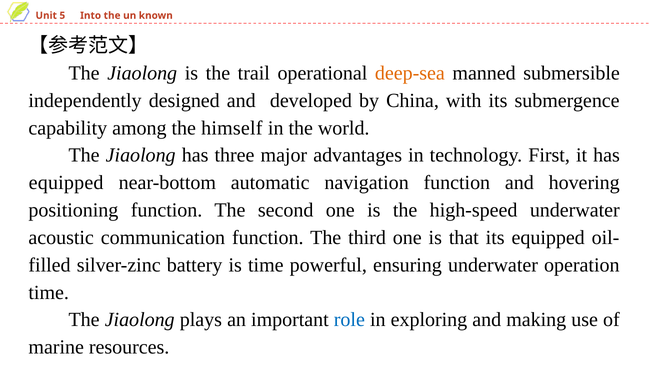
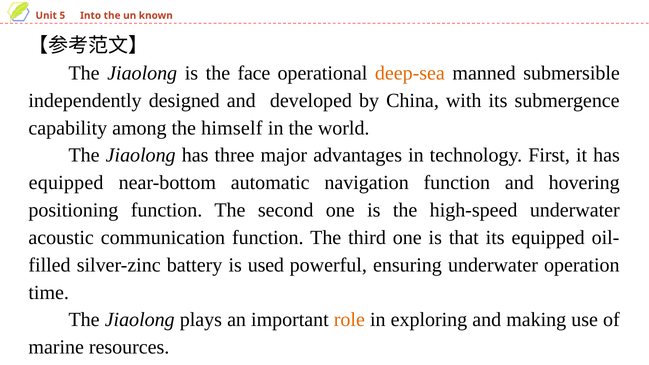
trail: trail -> face
is time: time -> used
role colour: blue -> orange
